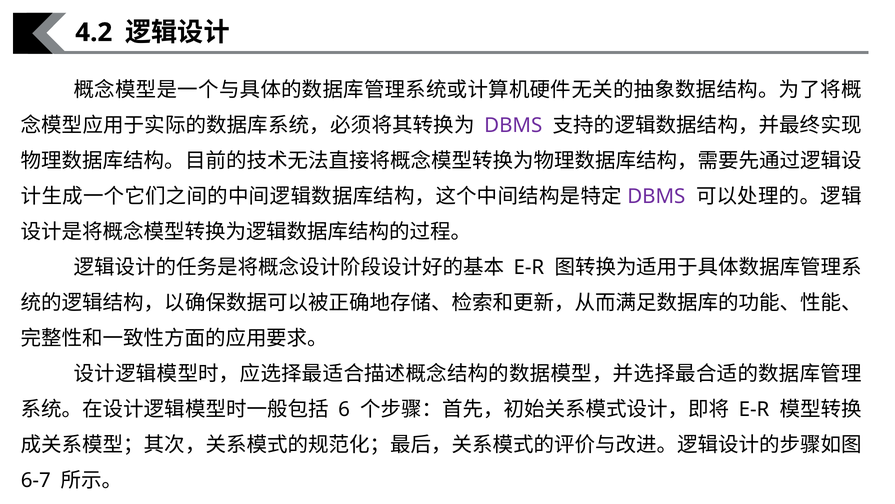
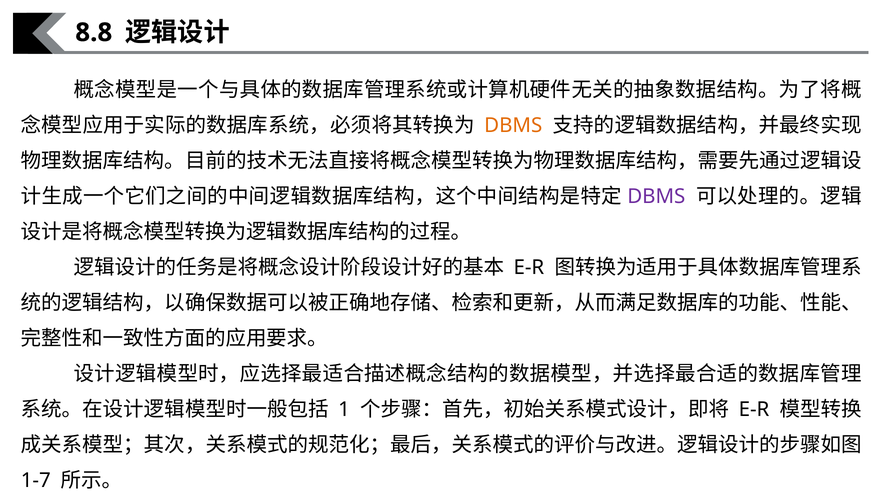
4.2: 4.2 -> 8.8
DBMS at (513, 125) colour: purple -> orange
6: 6 -> 1
6-7: 6-7 -> 1-7
